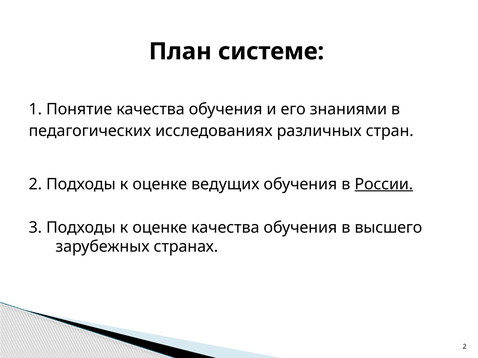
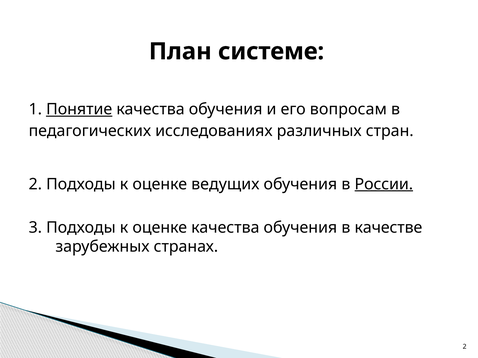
Понятие underline: none -> present
знаниями: знаниями -> вопросам
высшего: высшего -> качестве
